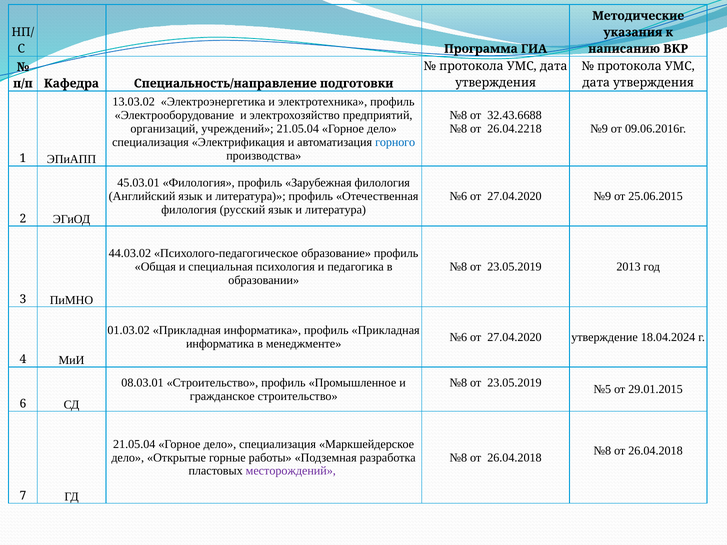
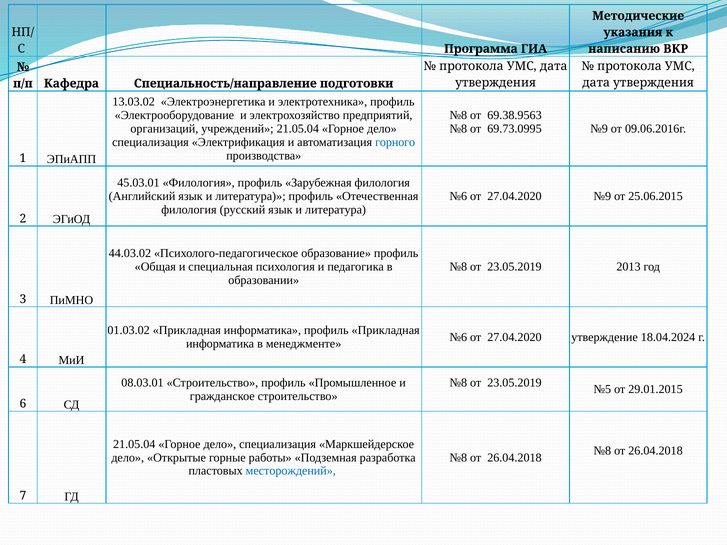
32.43.6688: 32.43.6688 -> 69.38.9563
26.04.2218: 26.04.2218 -> 69.73.0995
месторождений colour: purple -> blue
